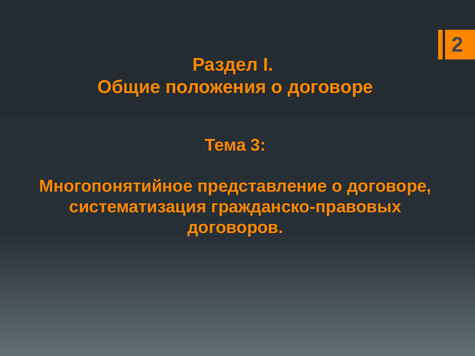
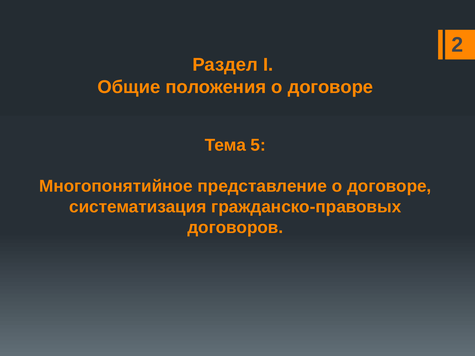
3: 3 -> 5
